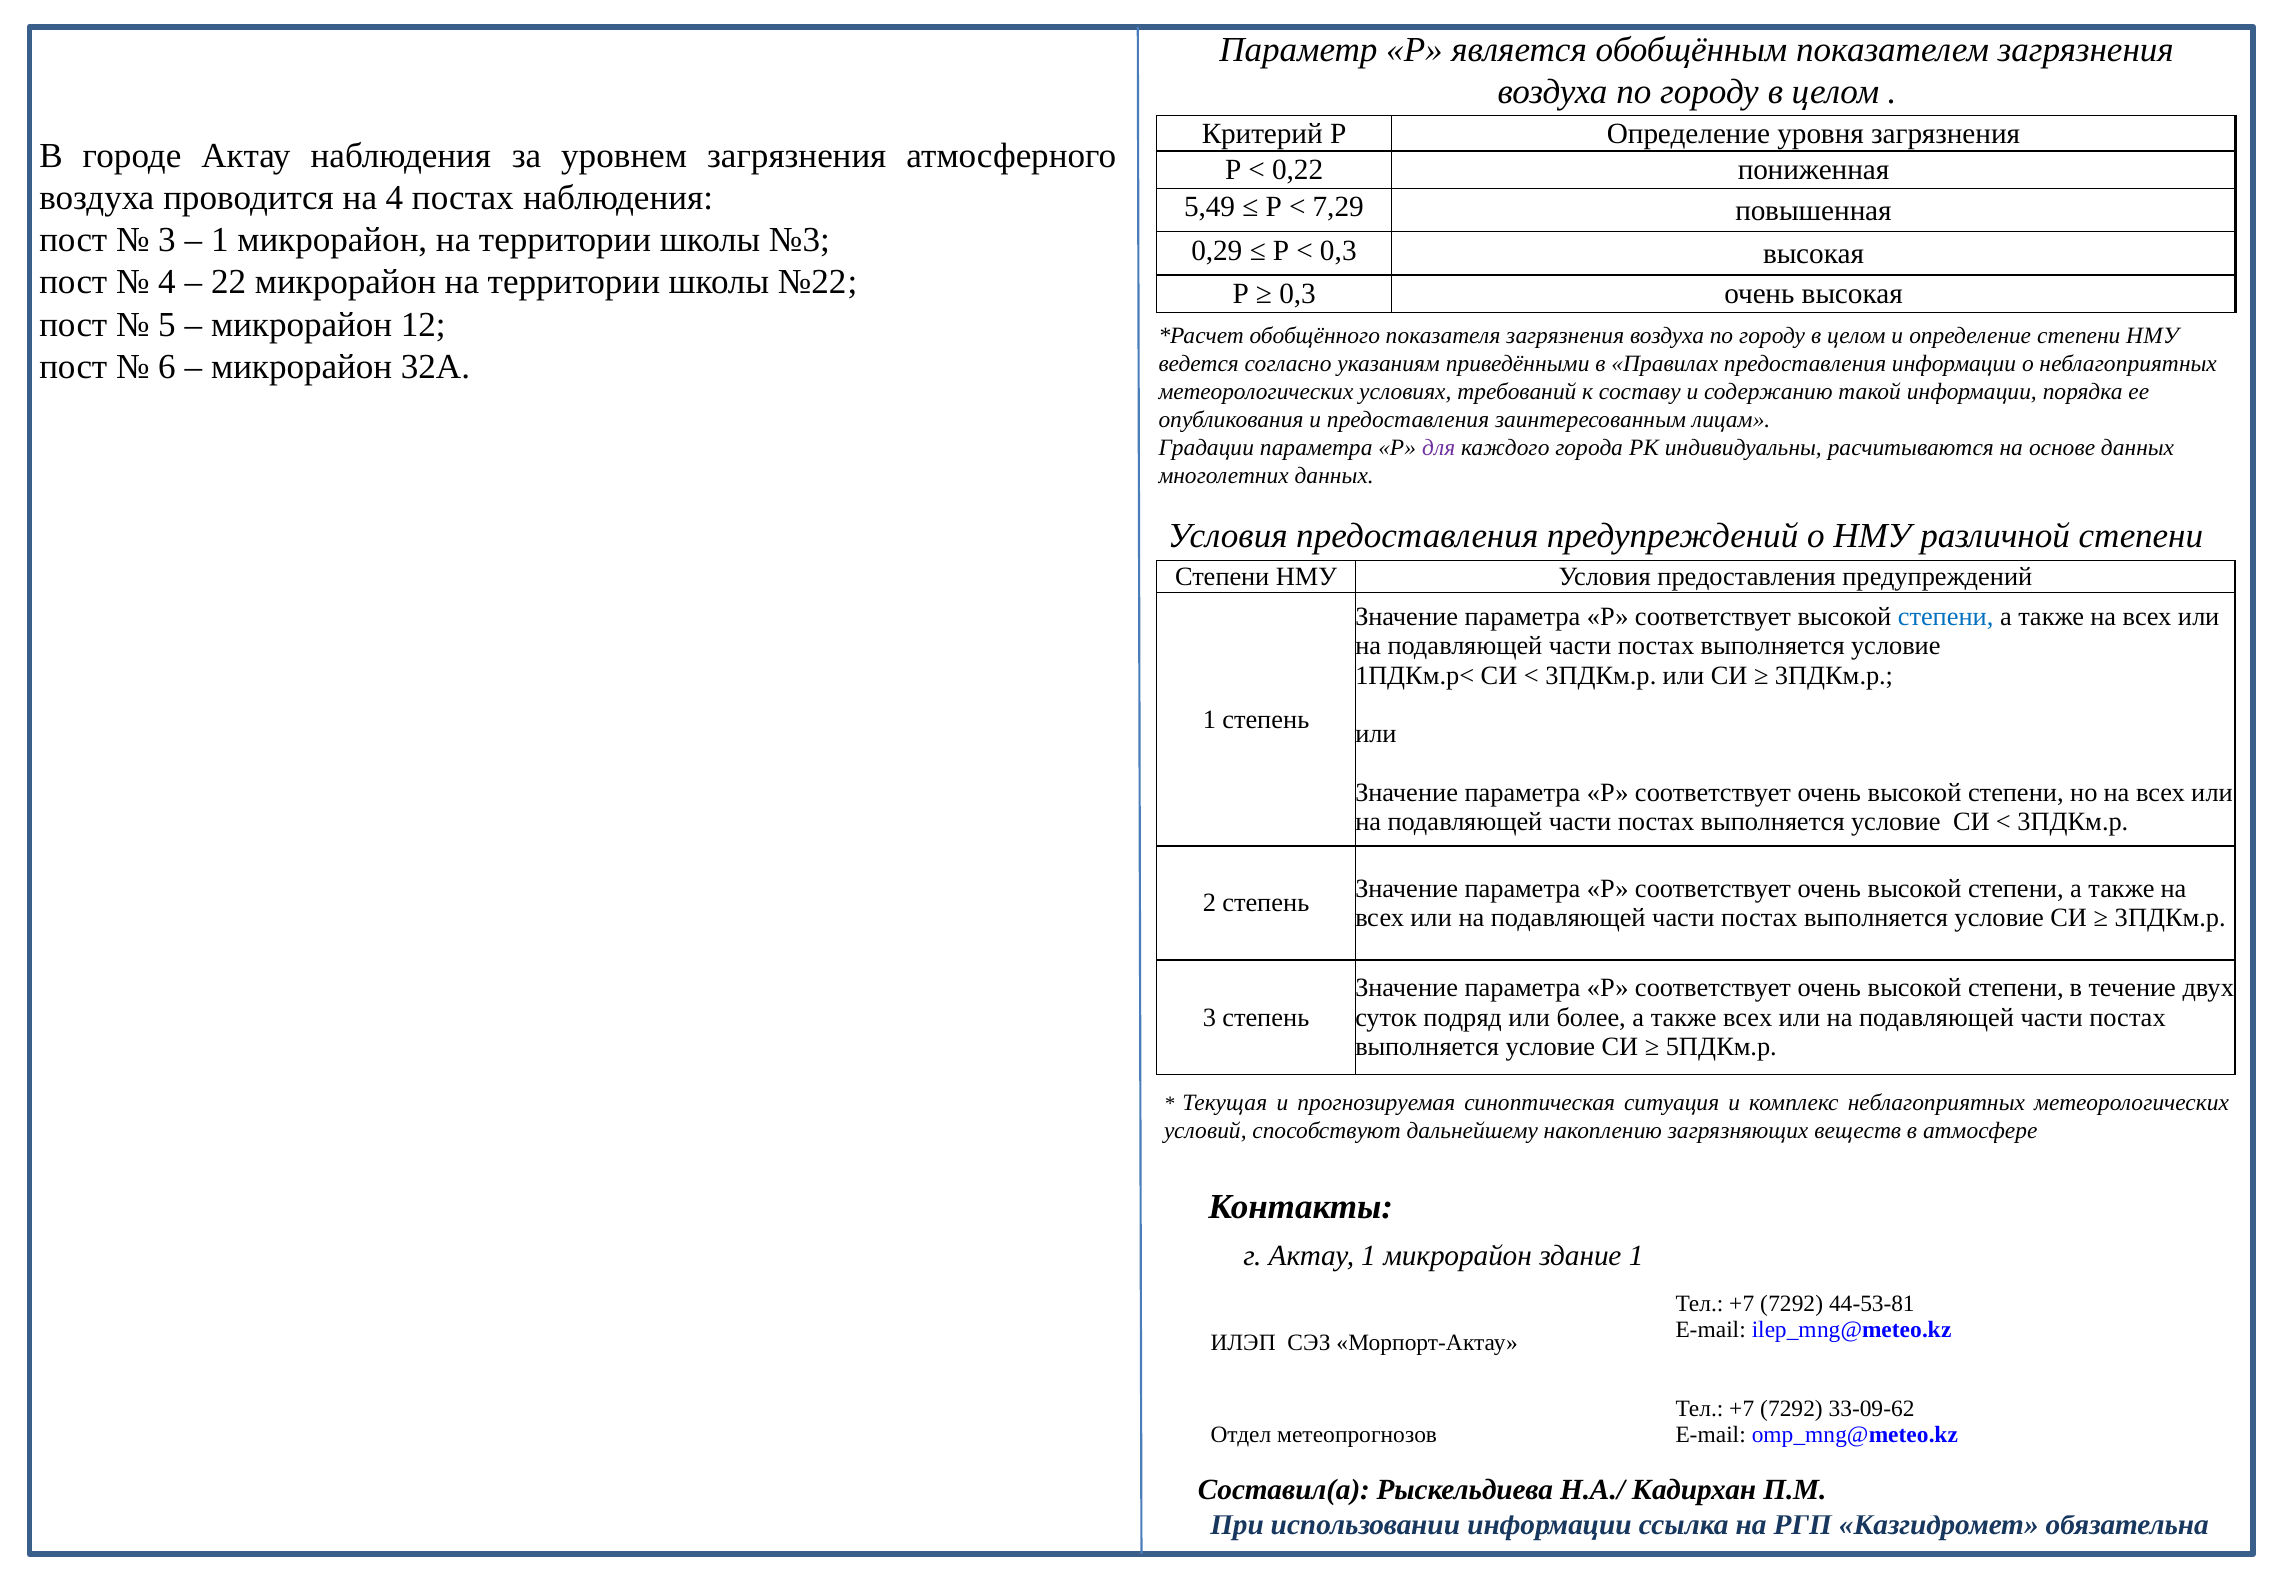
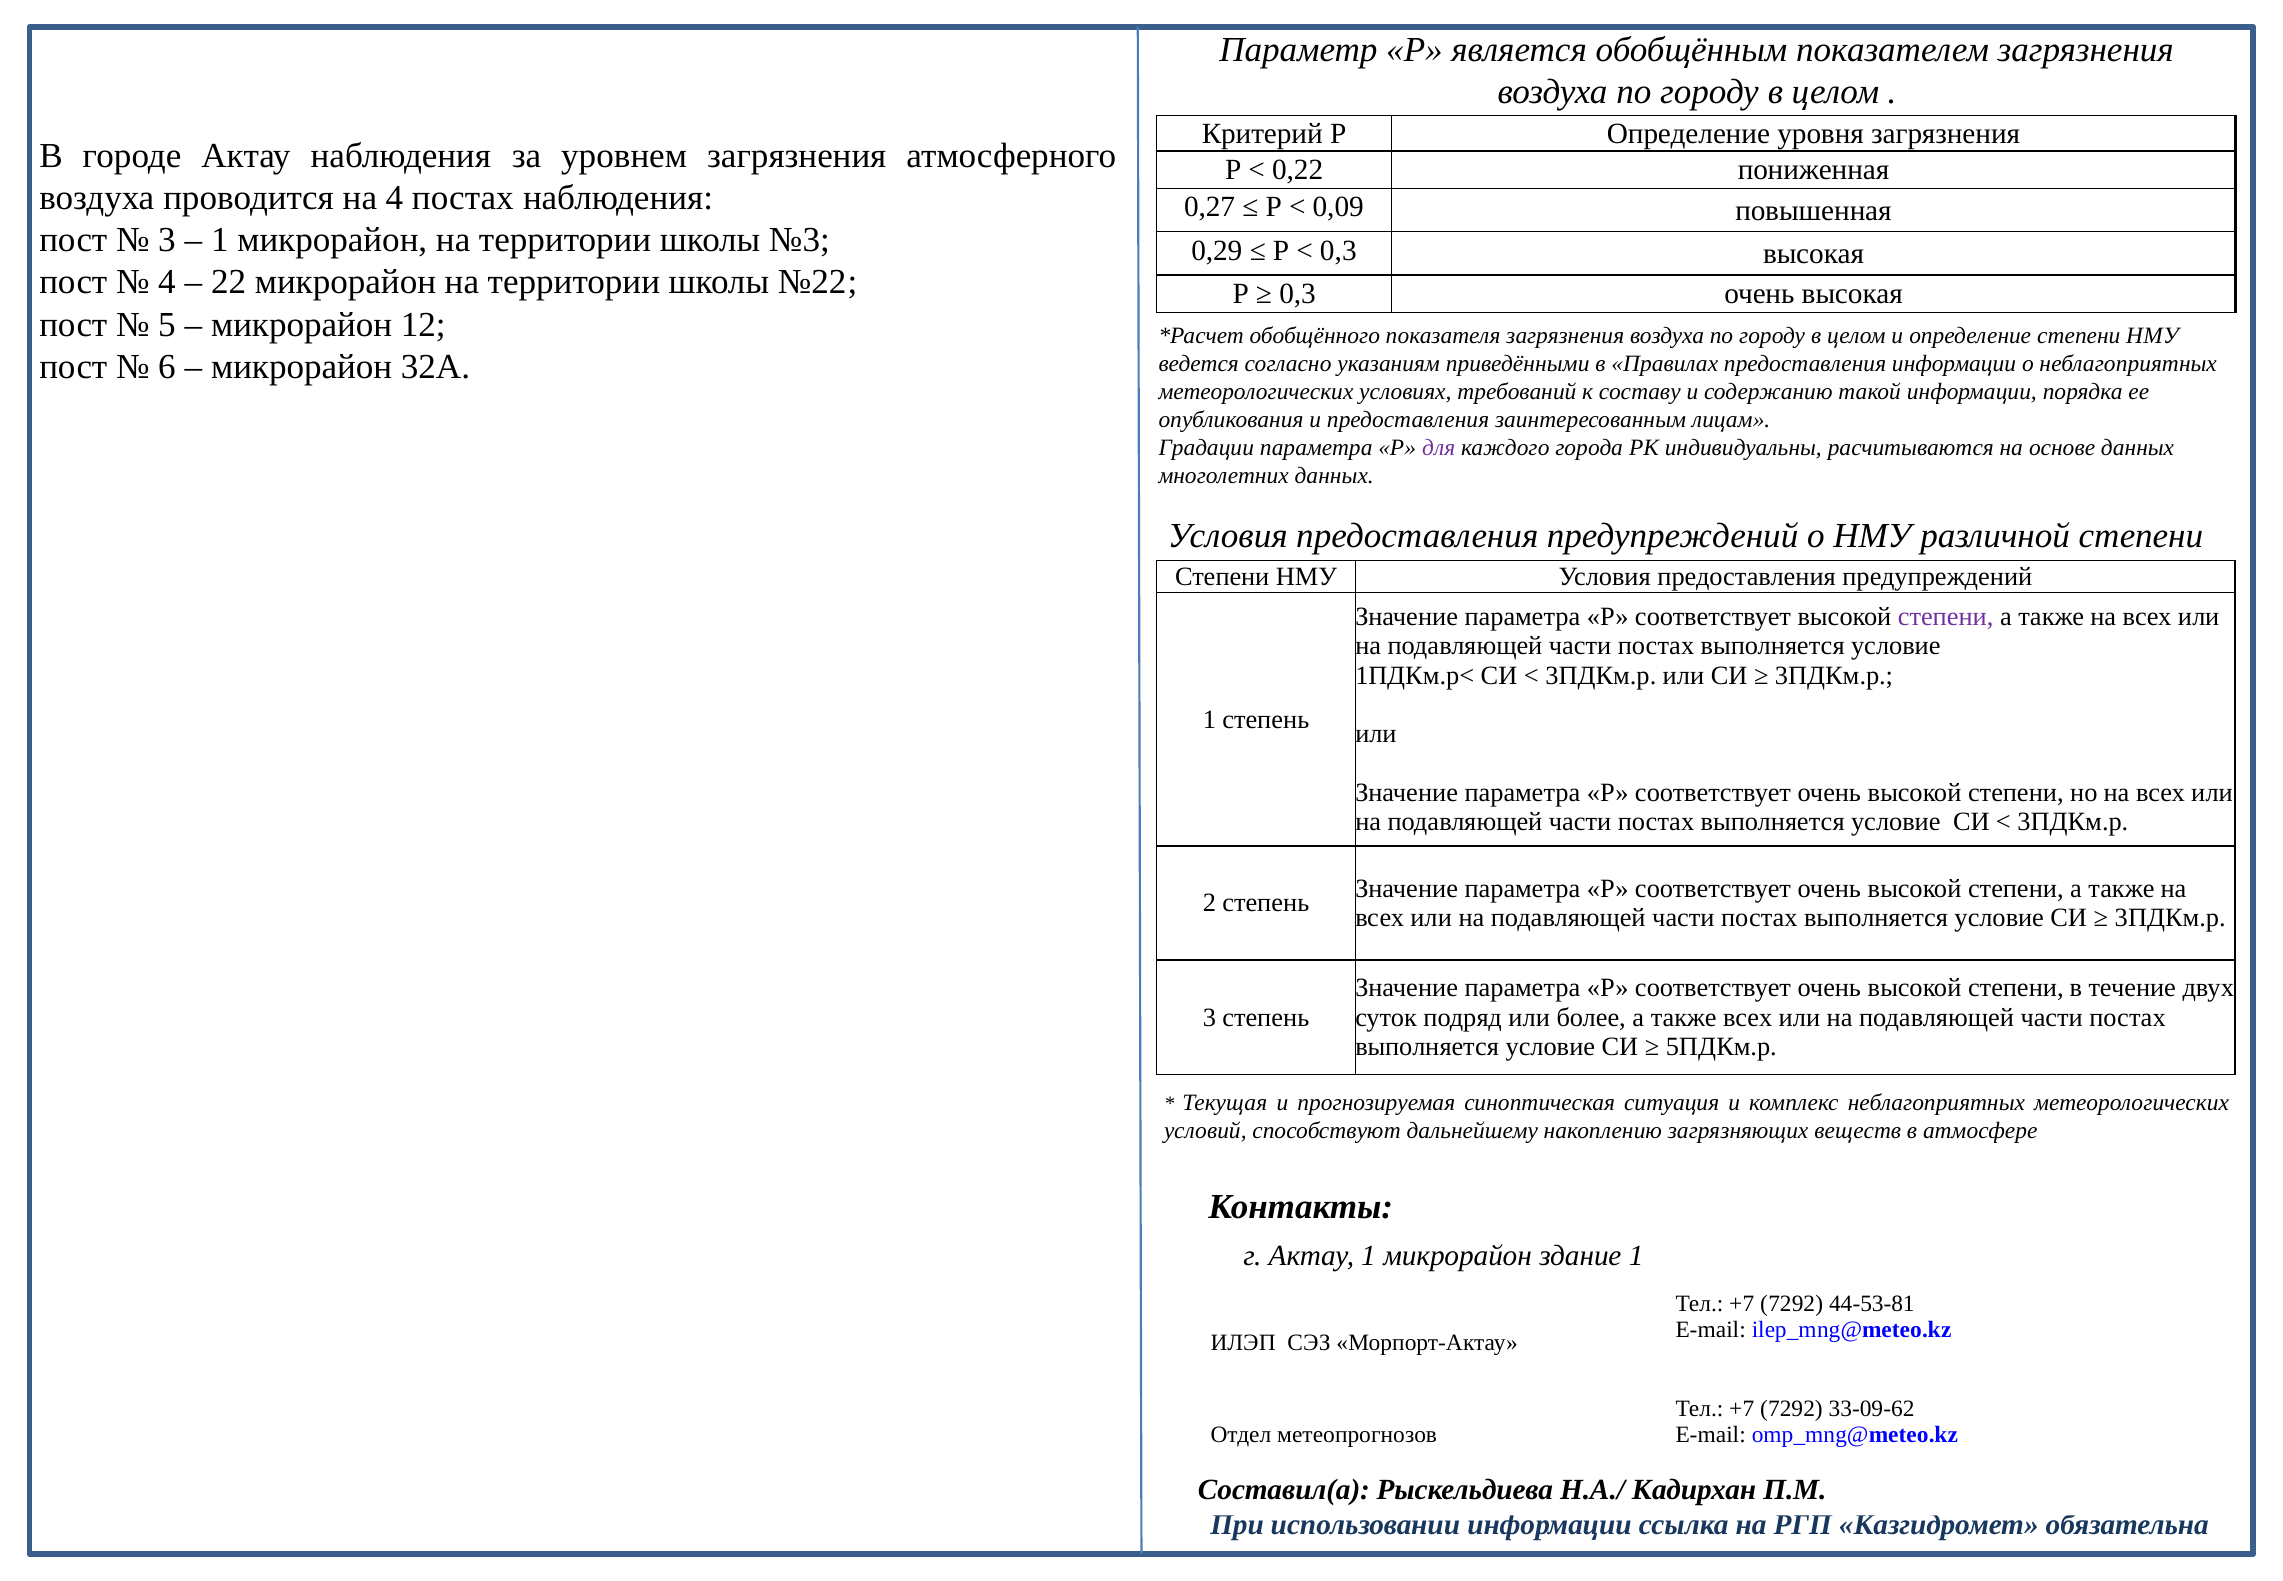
5,49: 5,49 -> 0,27
7,29: 7,29 -> 0,09
степени at (1946, 617) colour: blue -> purple
